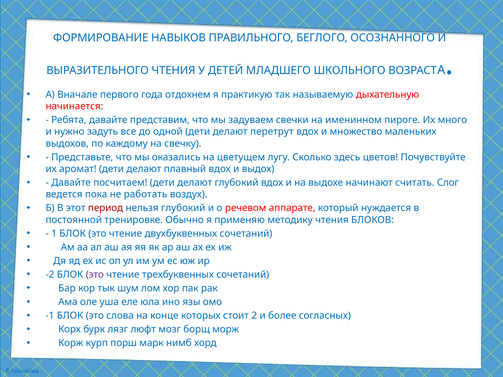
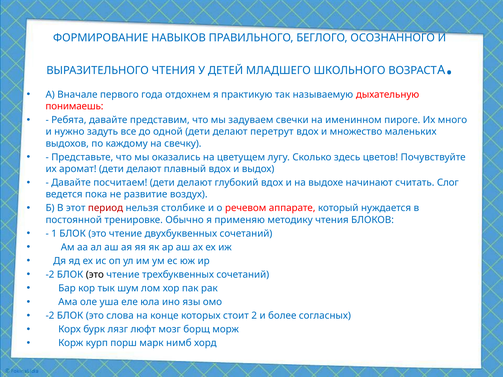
начинается: начинается -> понимаешь
работать: работать -> развитие
нельзя глубокий: глубокий -> столбике
это at (95, 275) colour: purple -> black
-1 at (50, 316): -1 -> -2
